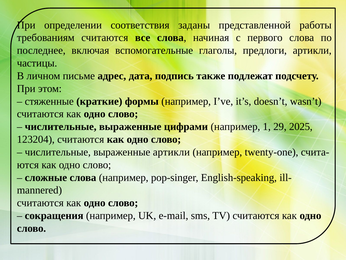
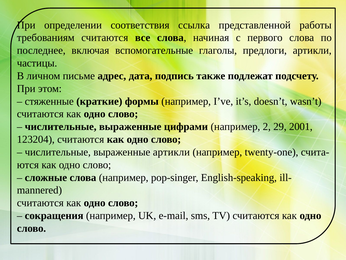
заданы: заданы -> ссылка
1: 1 -> 2
2025: 2025 -> 2001
